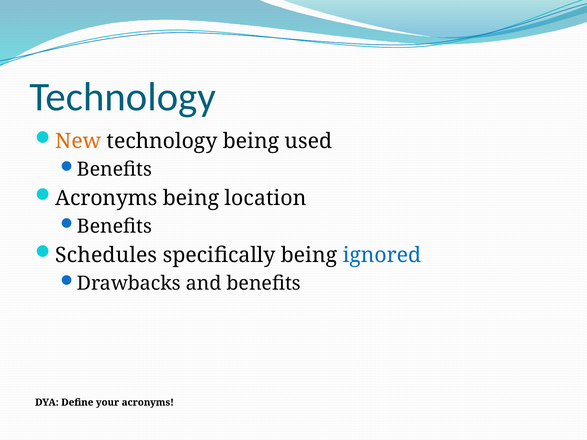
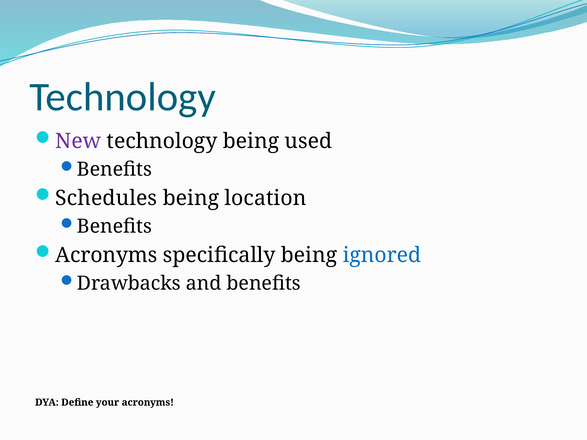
New colour: orange -> purple
Acronyms at (106, 198): Acronyms -> Schedules
Schedules at (106, 255): Schedules -> Acronyms
